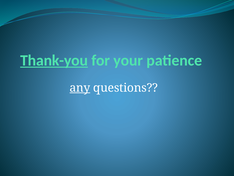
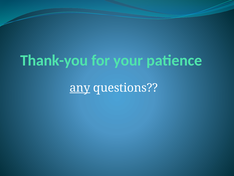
Thank-you underline: present -> none
